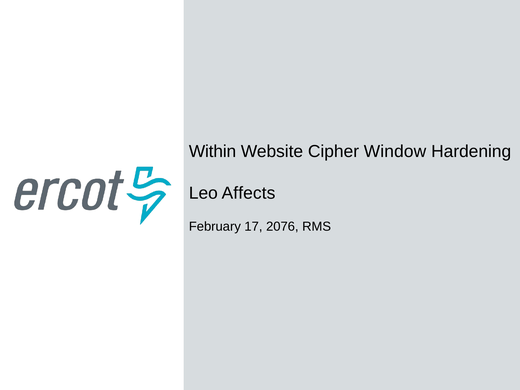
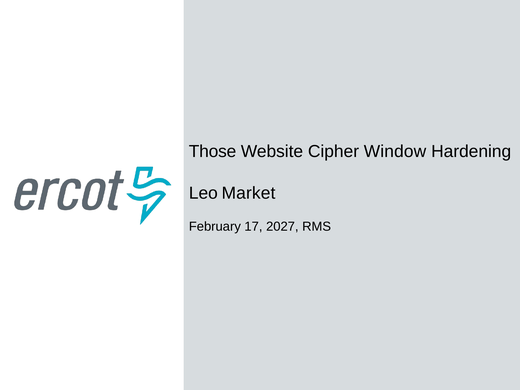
Within: Within -> Those
Affects: Affects -> Market
2076: 2076 -> 2027
